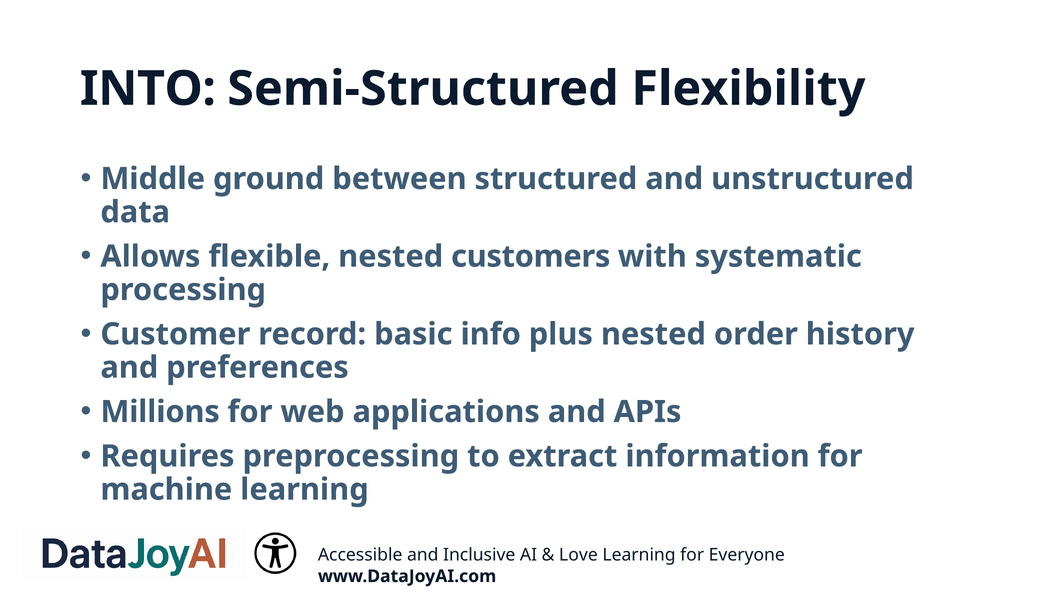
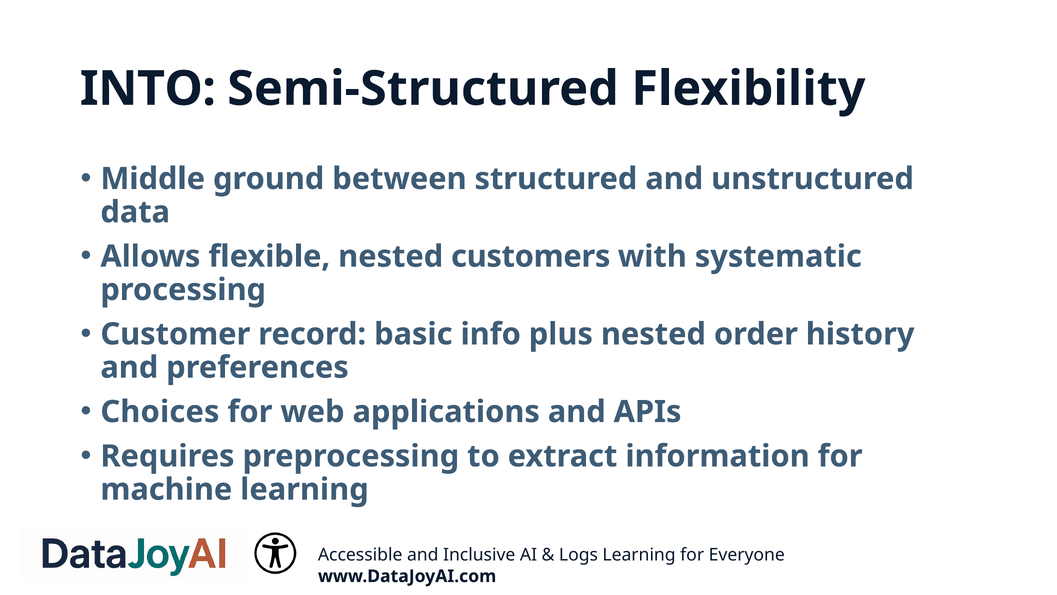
Millions: Millions -> Choices
Love: Love -> Logs
